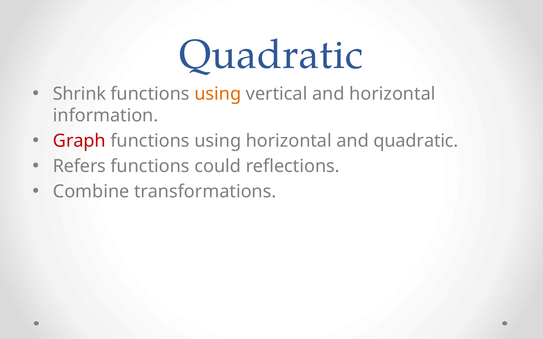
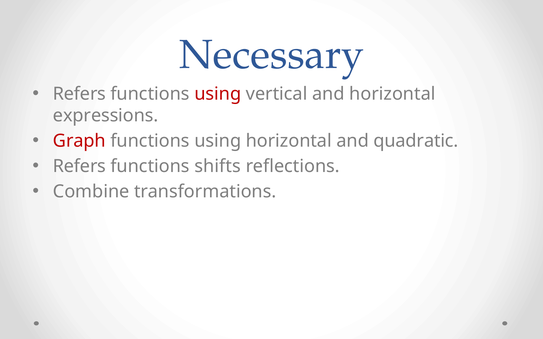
Quadratic at (271, 55): Quadratic -> Necessary
Shrink at (79, 94): Shrink -> Refers
using at (218, 94) colour: orange -> red
information: information -> expressions
could: could -> shifts
